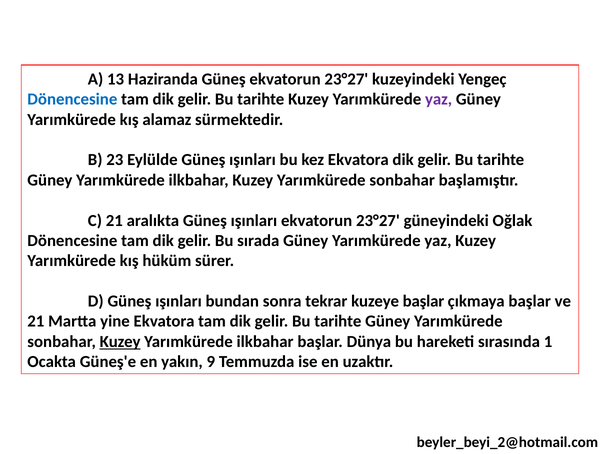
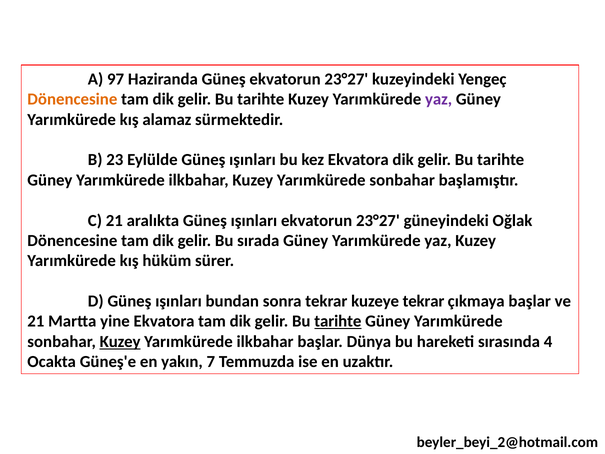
13: 13 -> 97
Dönencesine at (72, 99) colour: blue -> orange
kuzeye başlar: başlar -> tekrar
tarihte at (338, 321) underline: none -> present
1: 1 -> 4
9: 9 -> 7
